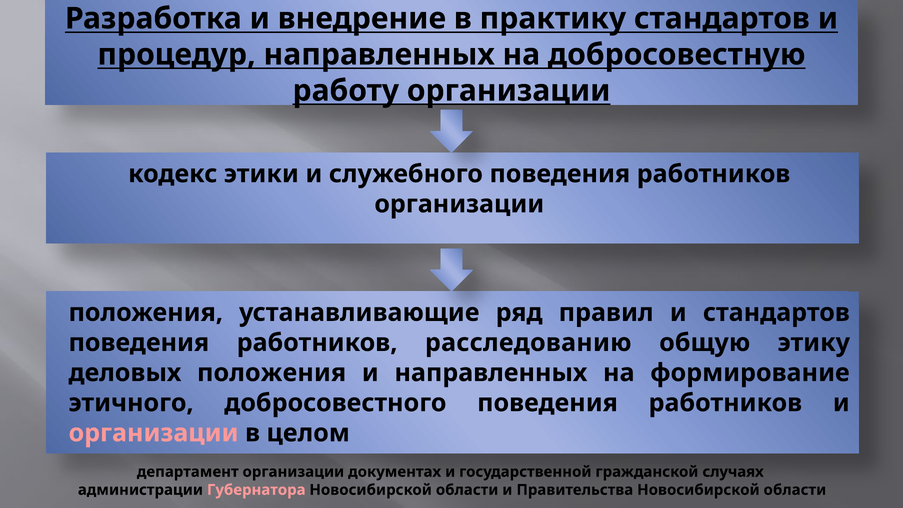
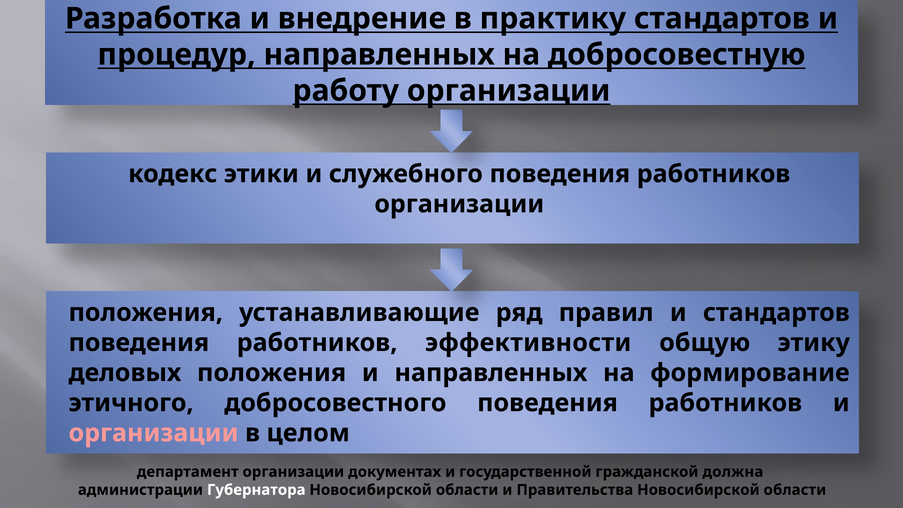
расследованию: расследованию -> эффективности
случаях: случаях -> должна
Губернатора colour: pink -> white
